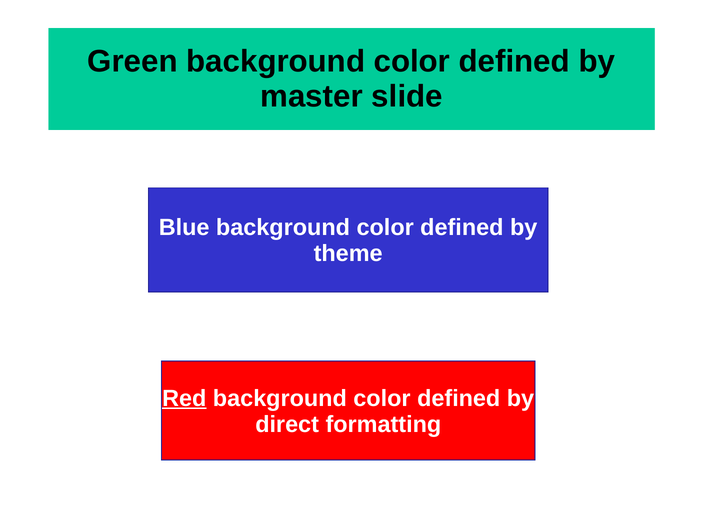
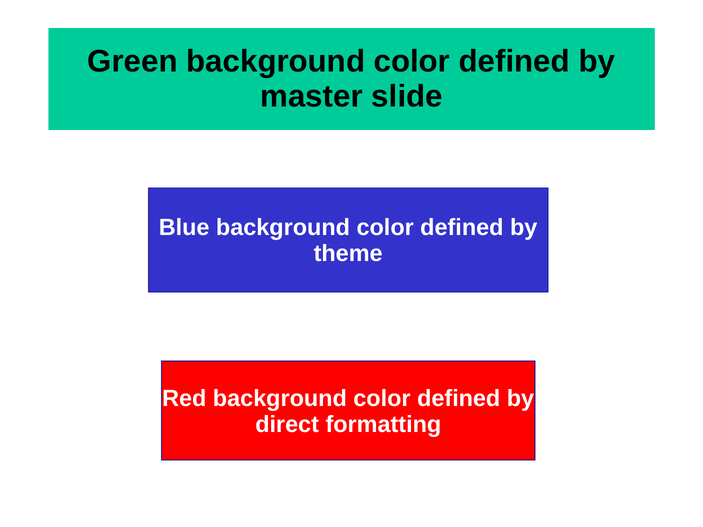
Red underline: present -> none
